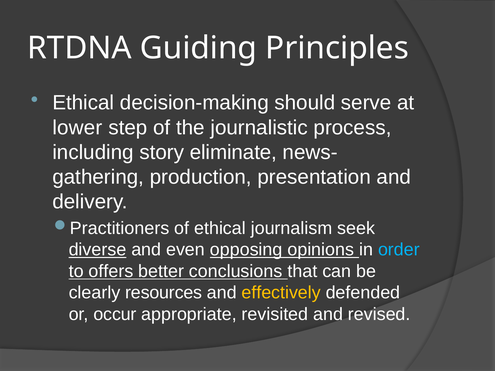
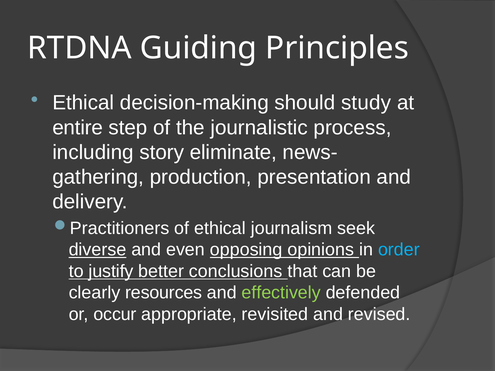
serve: serve -> study
lower: lower -> entire
offers: offers -> justify
effectively colour: yellow -> light green
